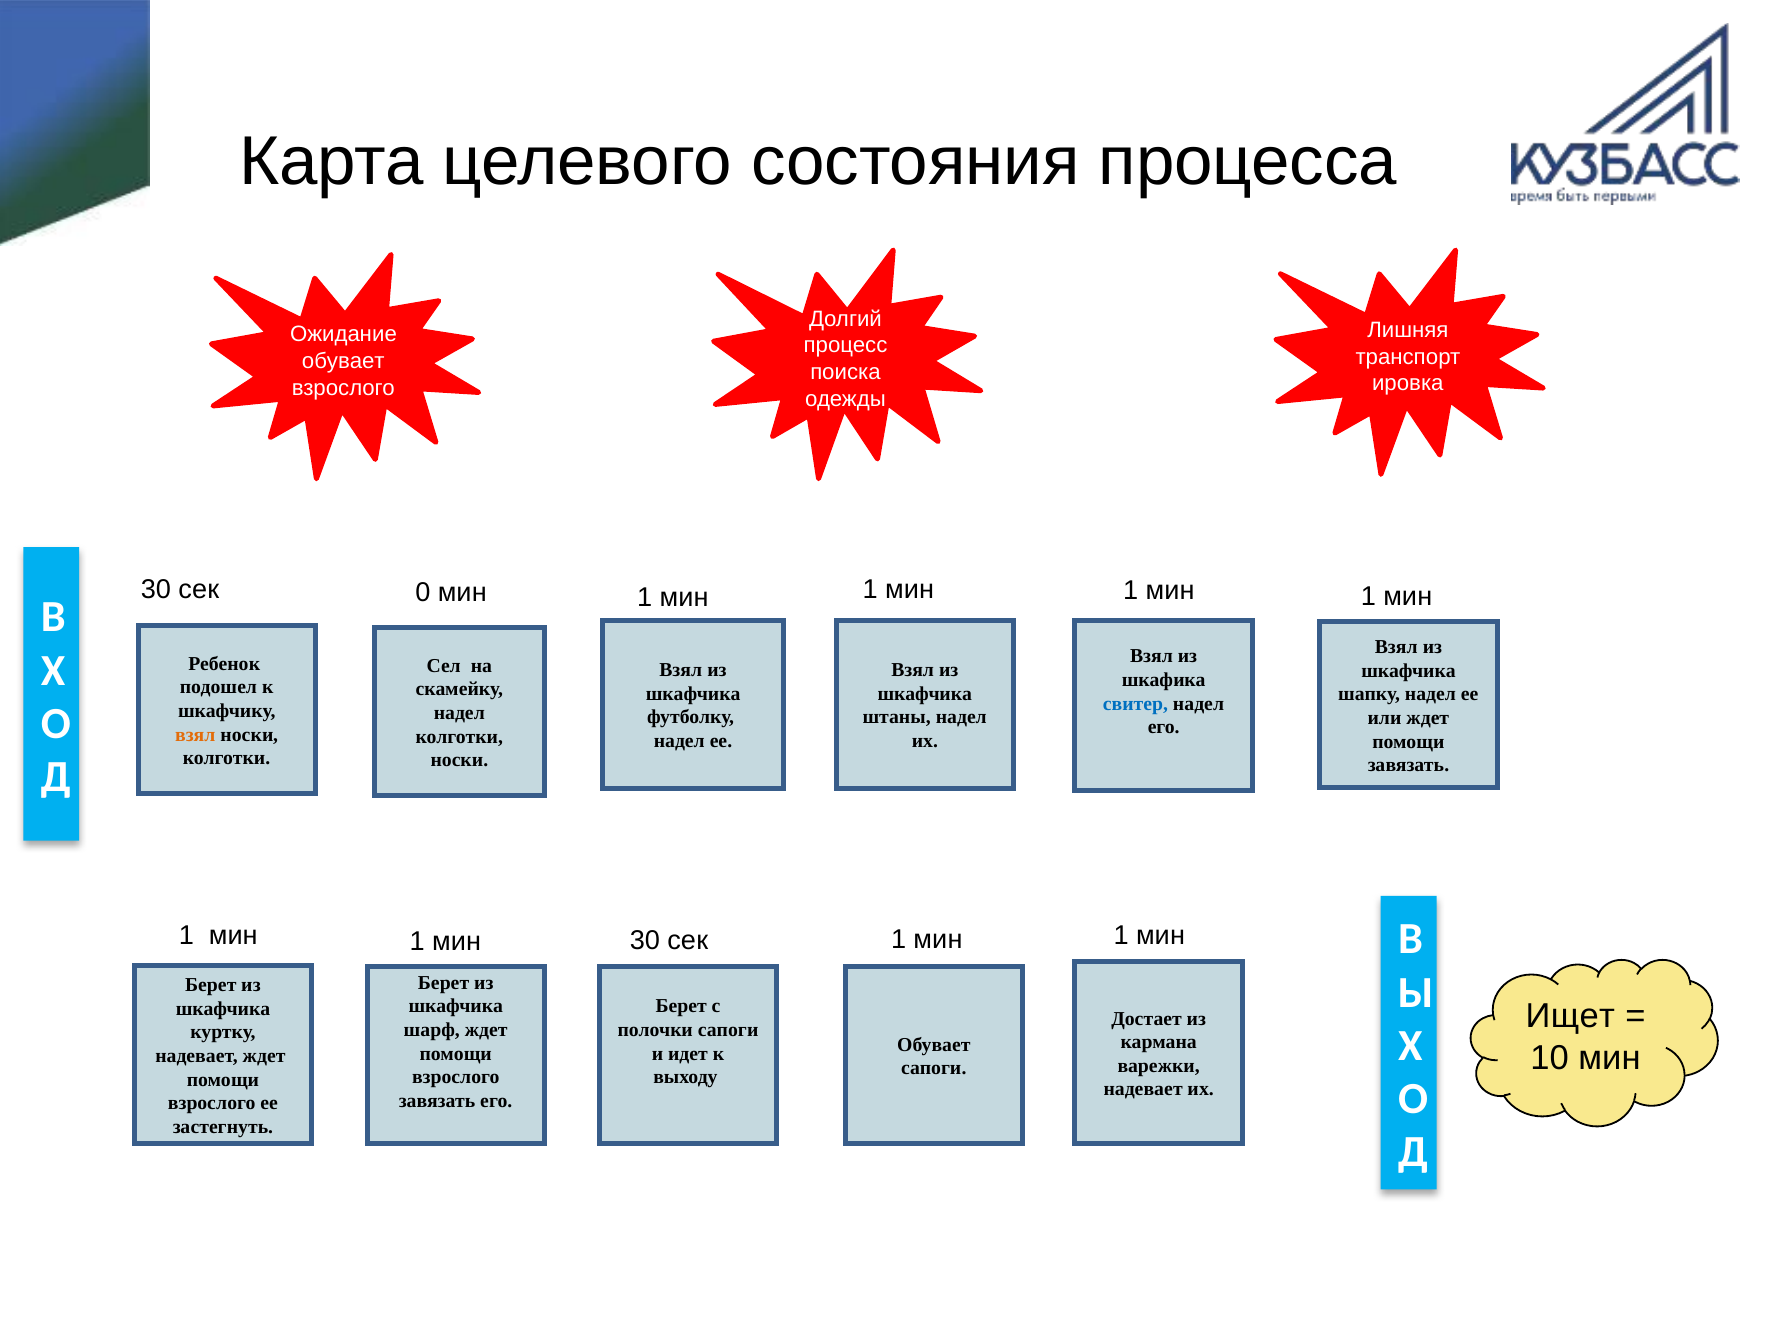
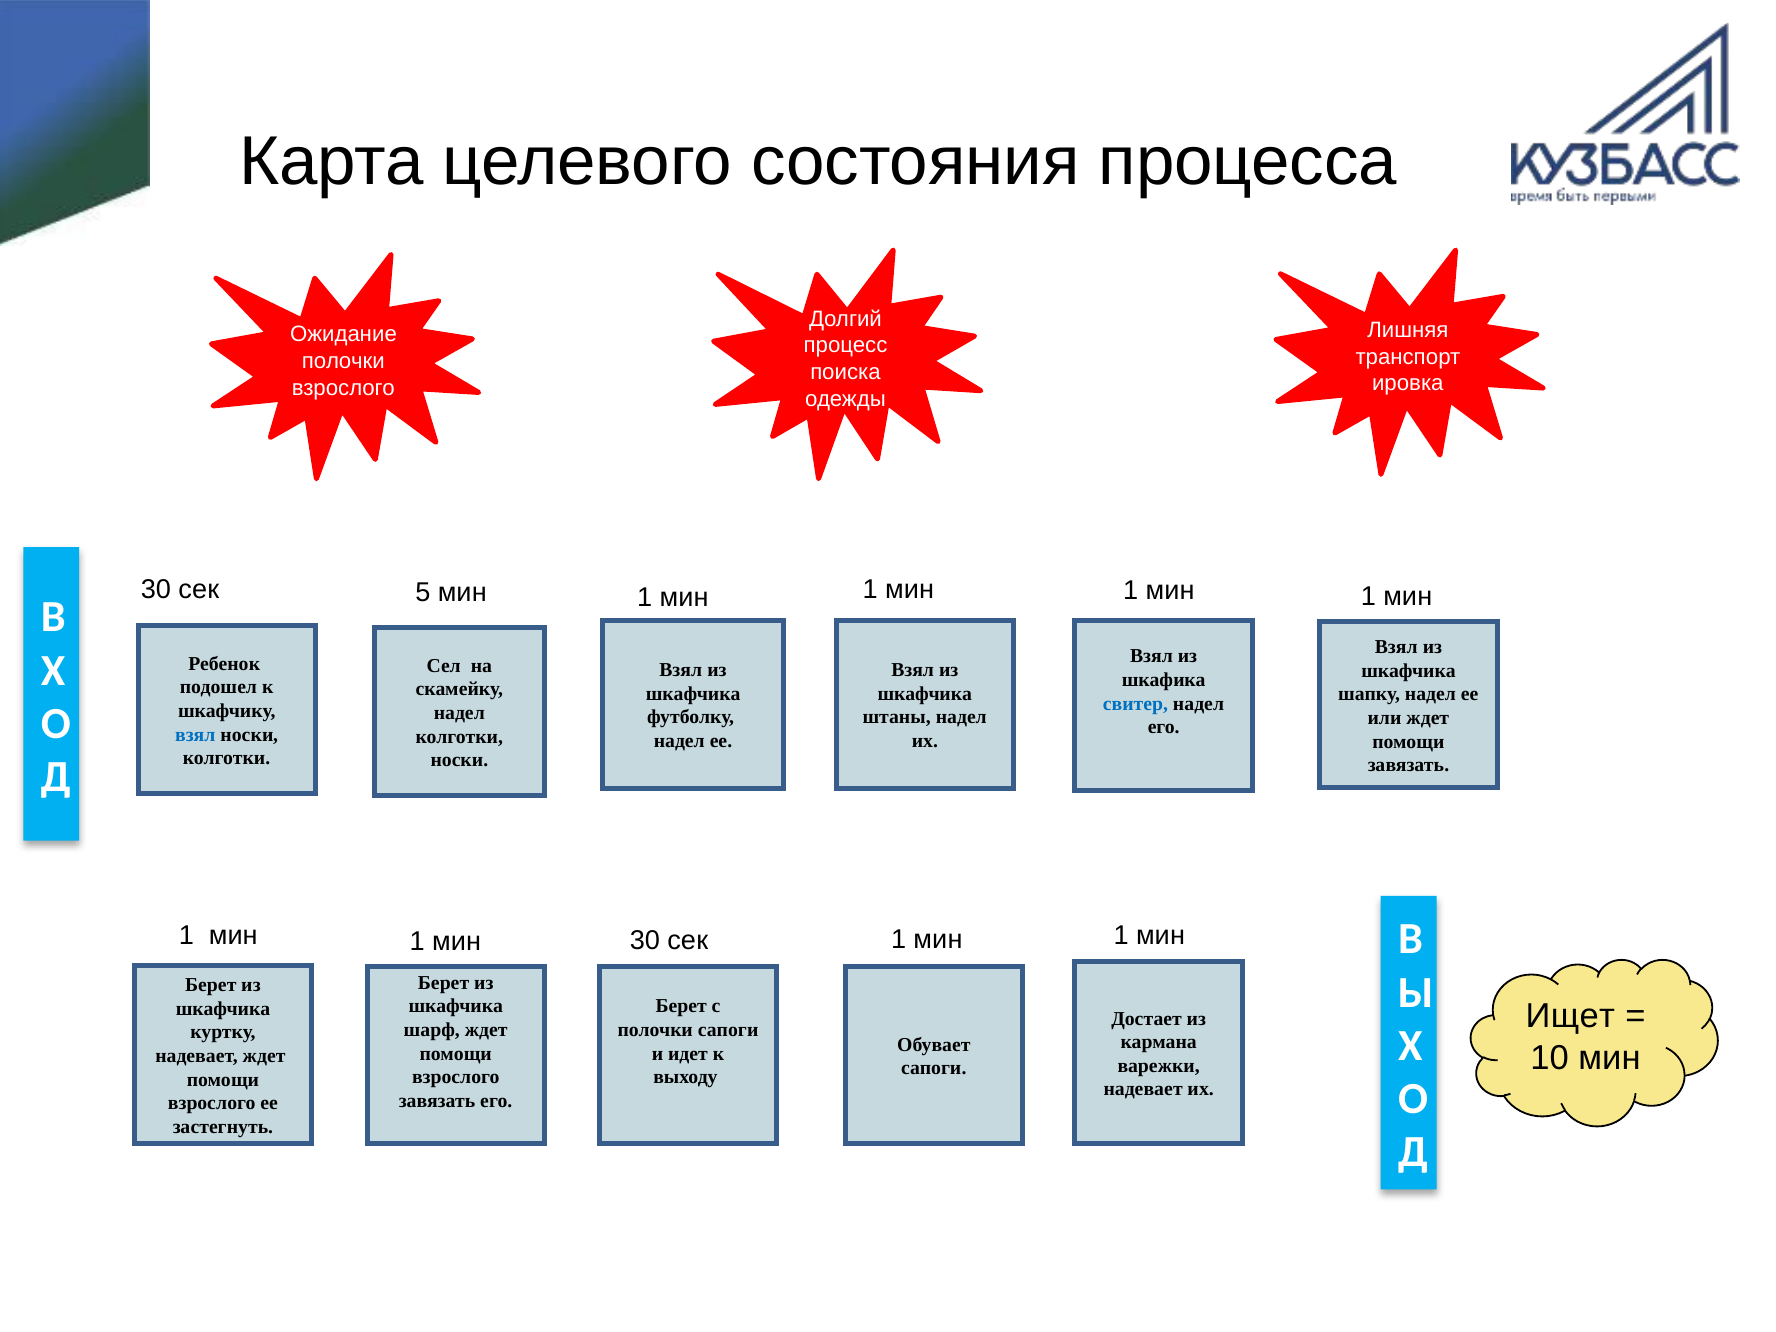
обувает at (343, 361): обувает -> полочки
0: 0 -> 5
взял at (195, 735) colour: orange -> blue
